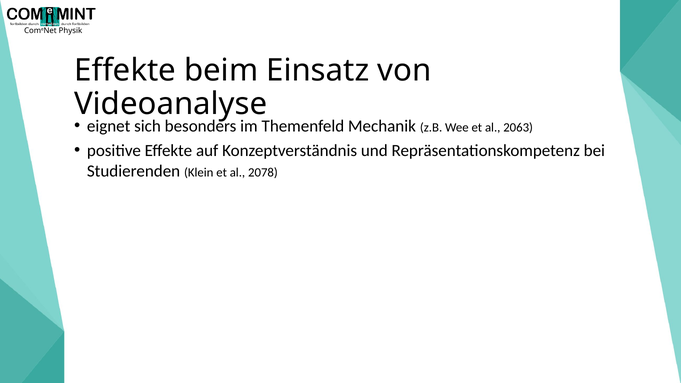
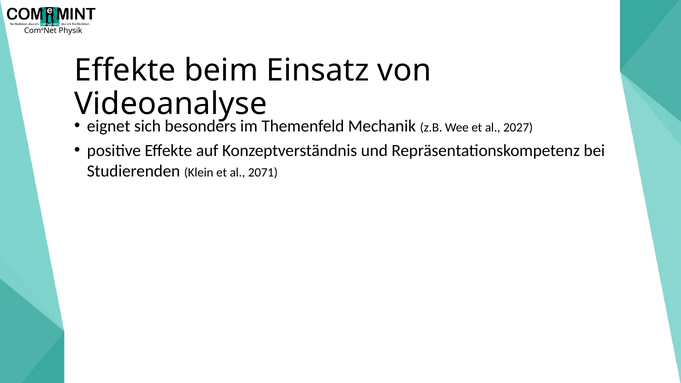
2063: 2063 -> 2027
2078: 2078 -> 2071
